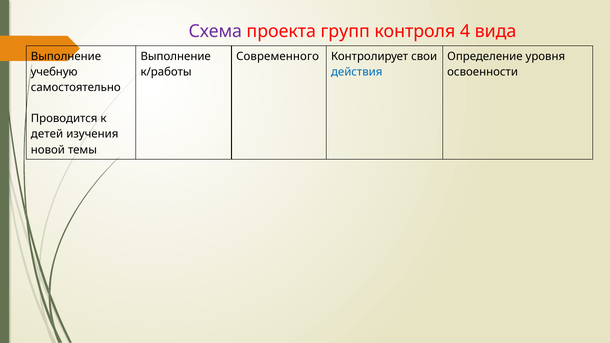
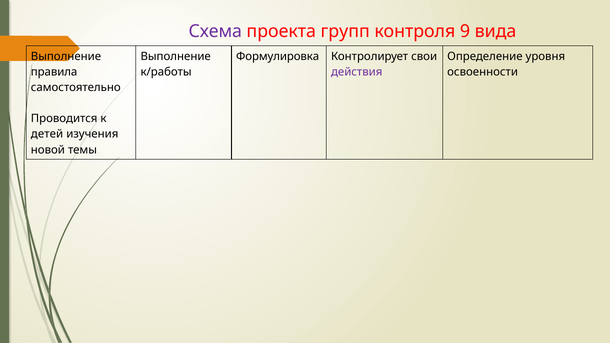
4: 4 -> 9
Современного: Современного -> Формулировка
учебную: учебную -> правила
действия colour: blue -> purple
